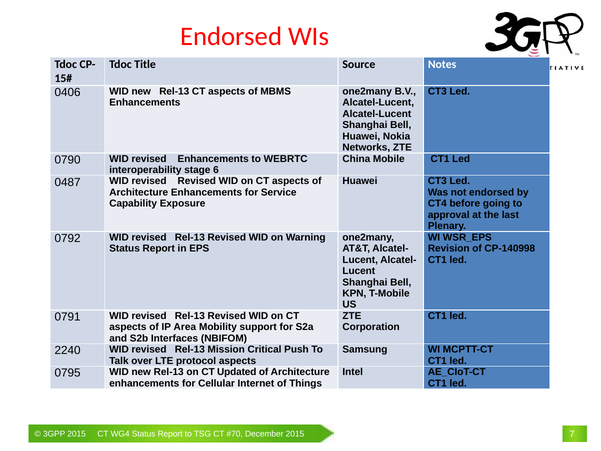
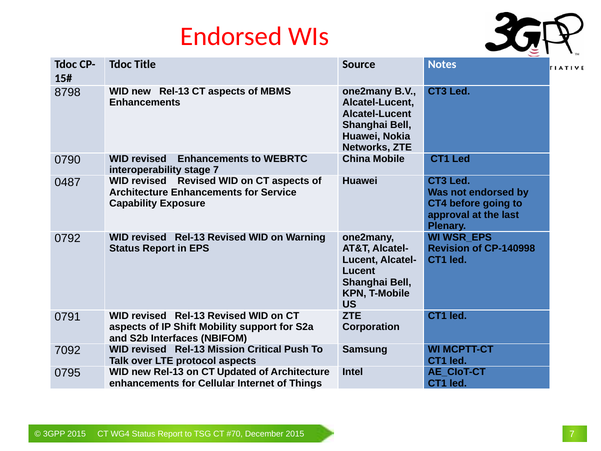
0406: 0406 -> 8798
stage 6: 6 -> 7
Area: Area -> Shift
2240: 2240 -> 7092
